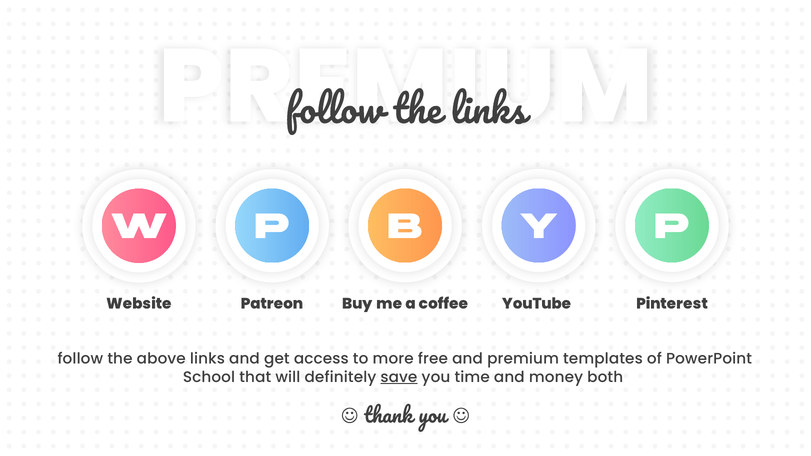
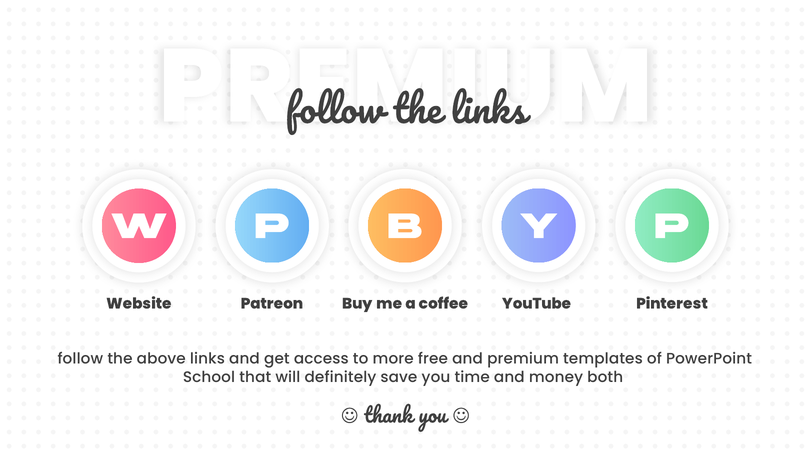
save underline: present -> none
